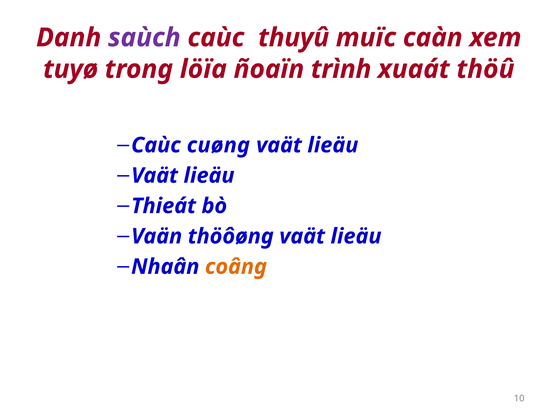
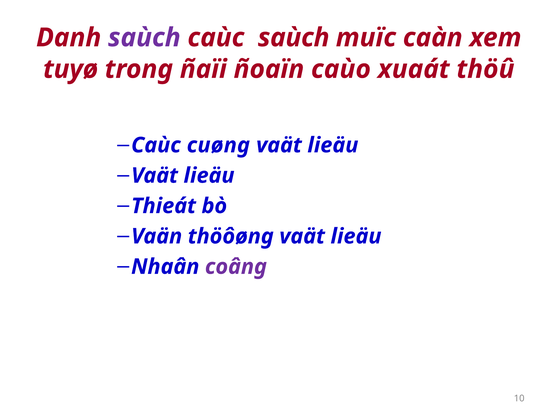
caùc thuyû: thuyû -> saùch
löïa: löïa -> ñaïi
trình: trình -> caùo
coâng colour: orange -> purple
